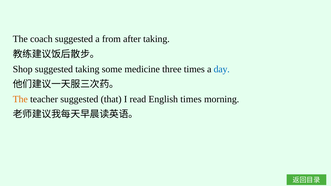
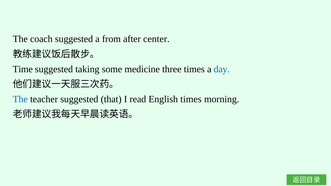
after taking: taking -> center
Shop: Shop -> Time
The at (20, 99) colour: orange -> blue
